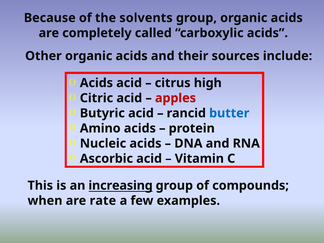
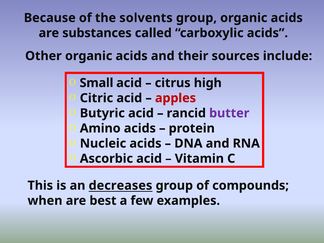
completely: completely -> substances
Acids at (96, 83): Acids -> Small
butter colour: blue -> purple
increasing: increasing -> decreases
rate: rate -> best
